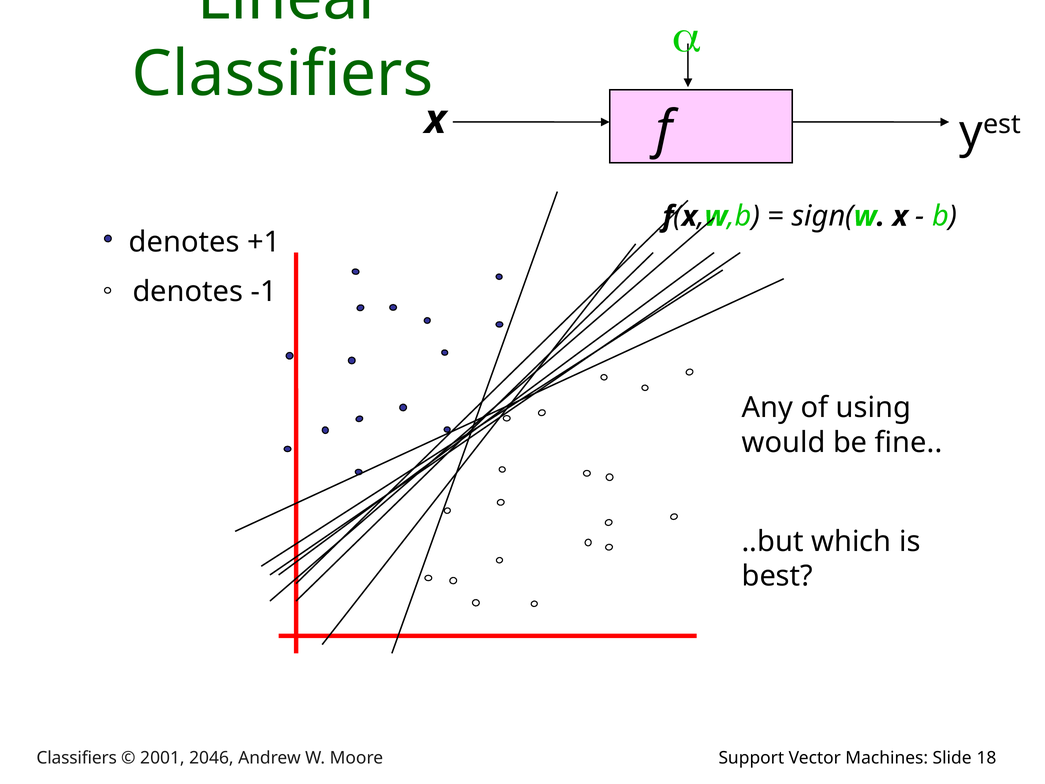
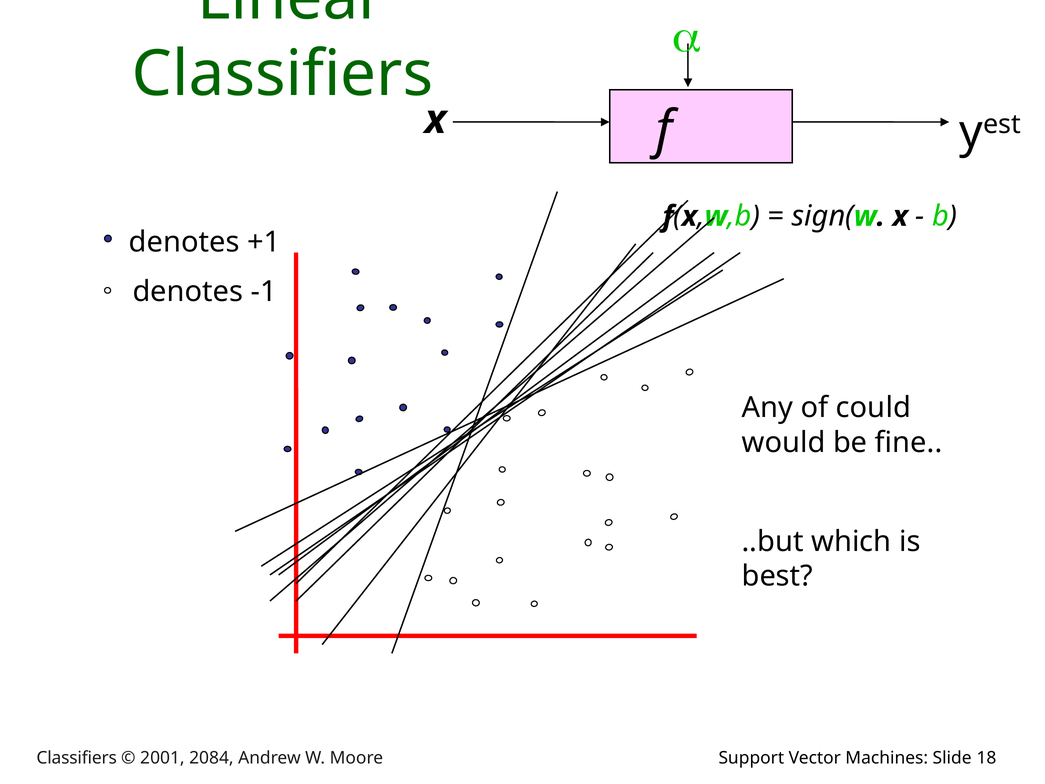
using: using -> could
2046: 2046 -> 2084
